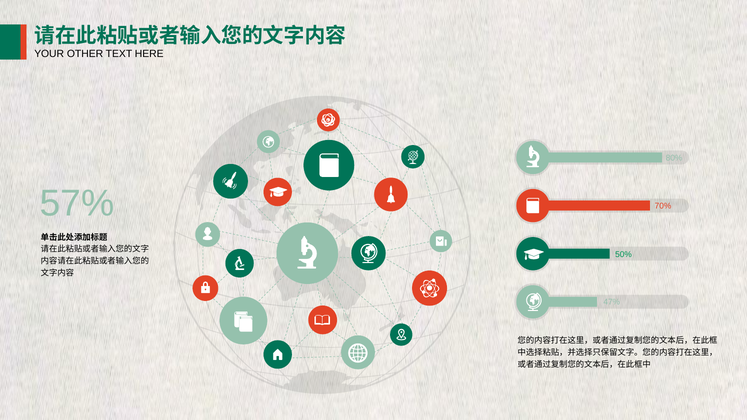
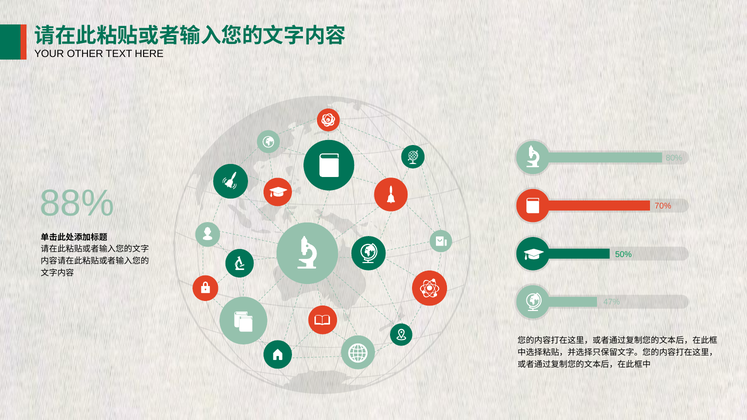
57%: 57% -> 88%
